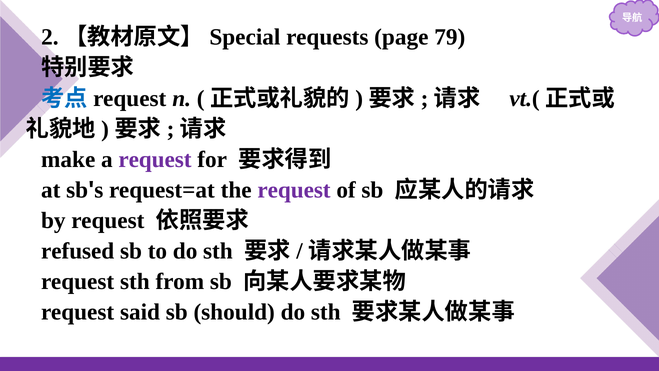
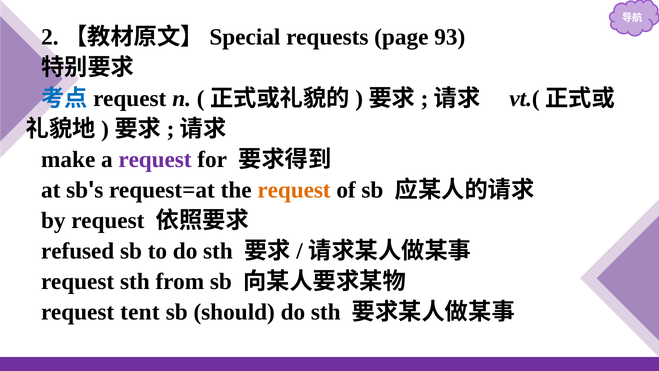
79: 79 -> 93
request at (294, 190) colour: purple -> orange
said: said -> tent
